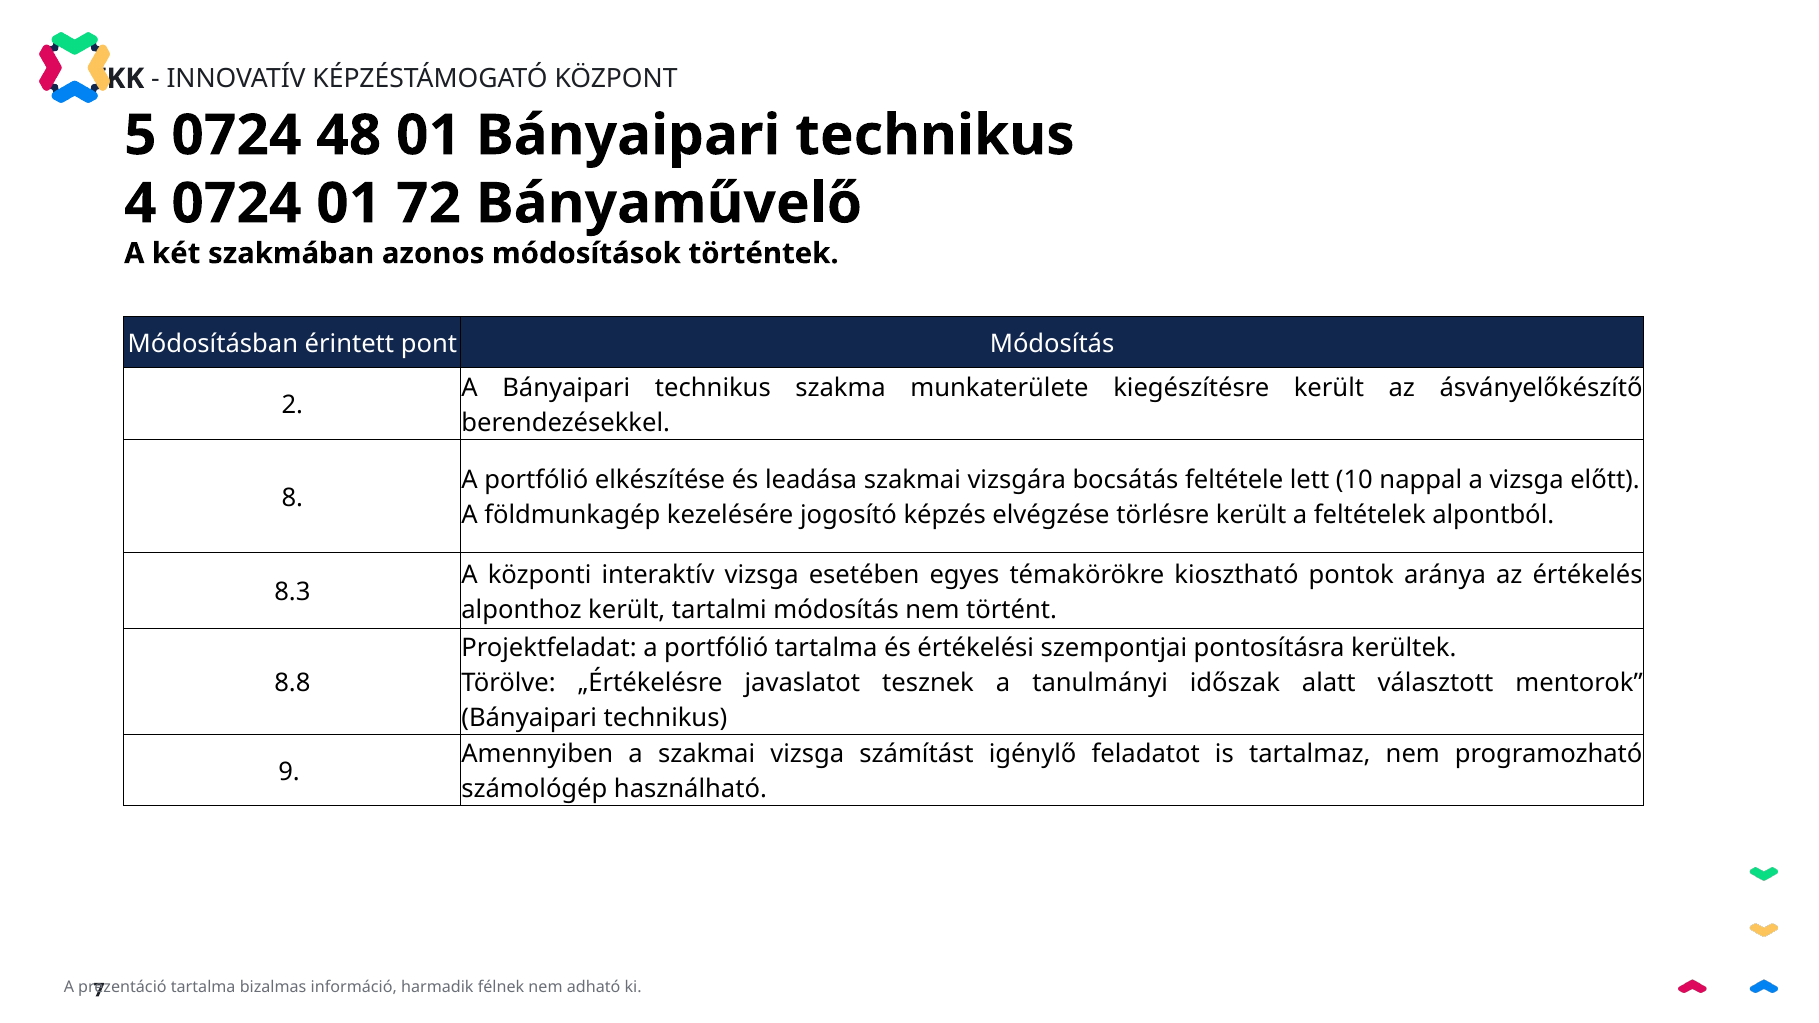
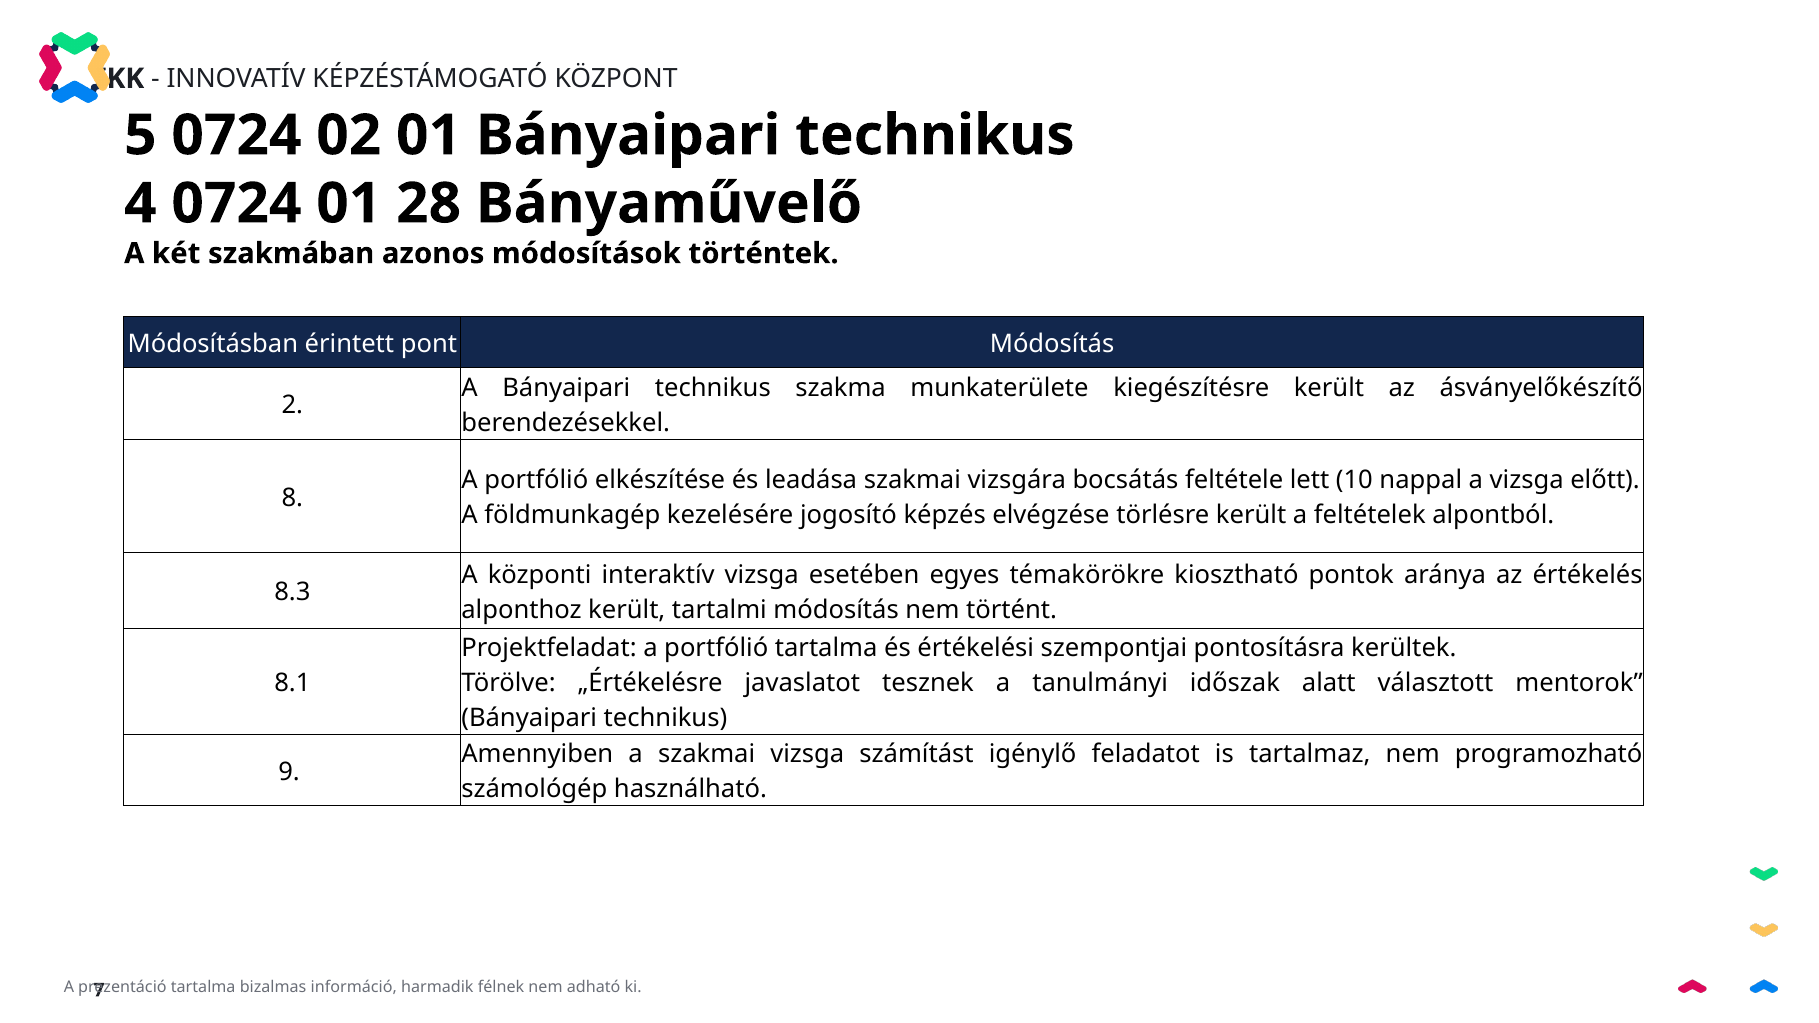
48: 48 -> 02
72: 72 -> 28
8.8: 8.8 -> 8.1
